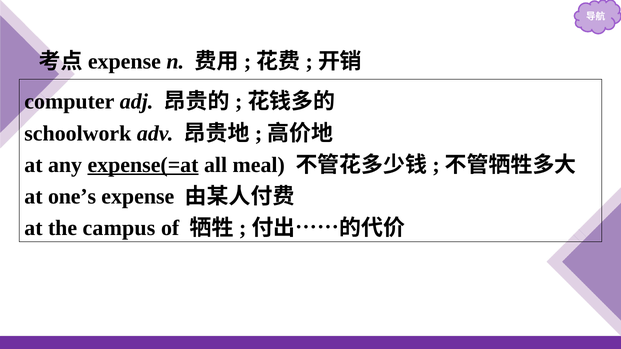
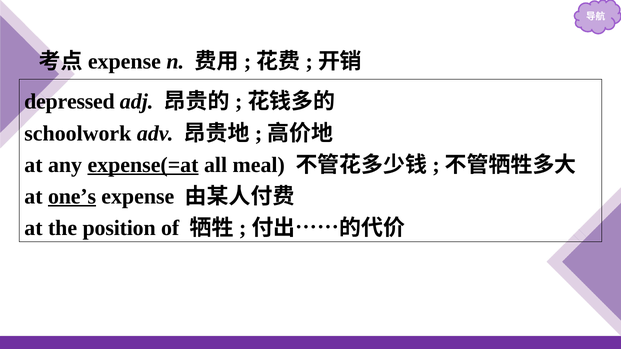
computer: computer -> depressed
one’s underline: none -> present
campus: campus -> position
